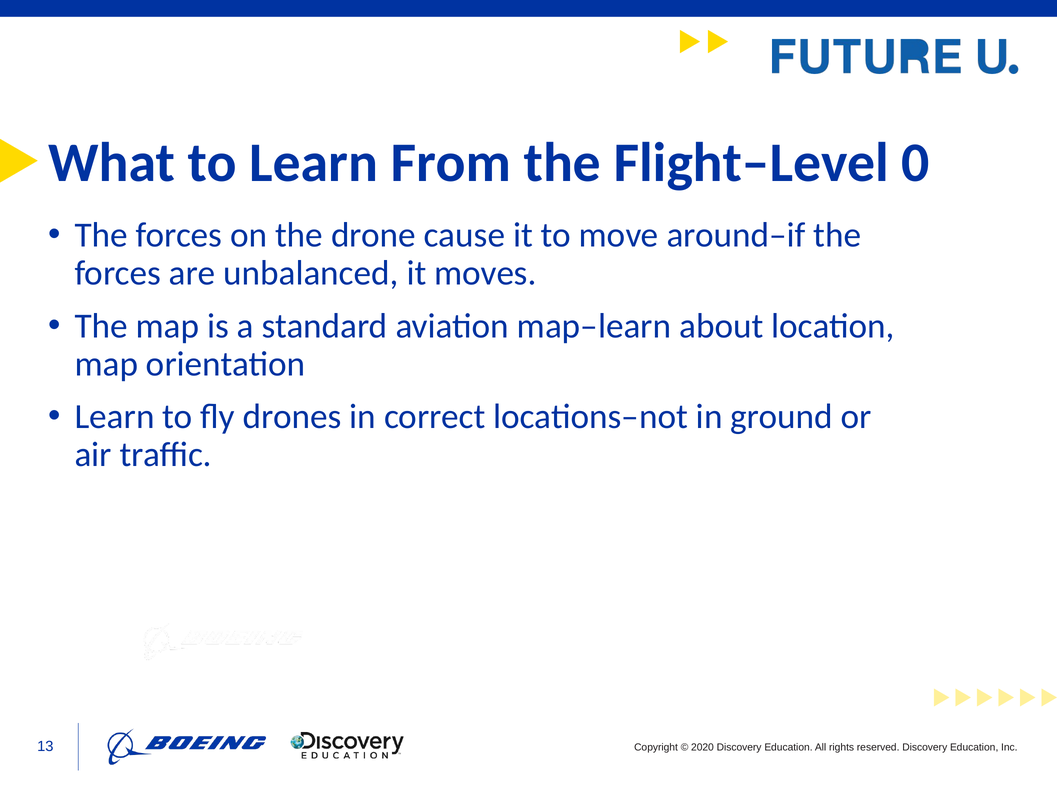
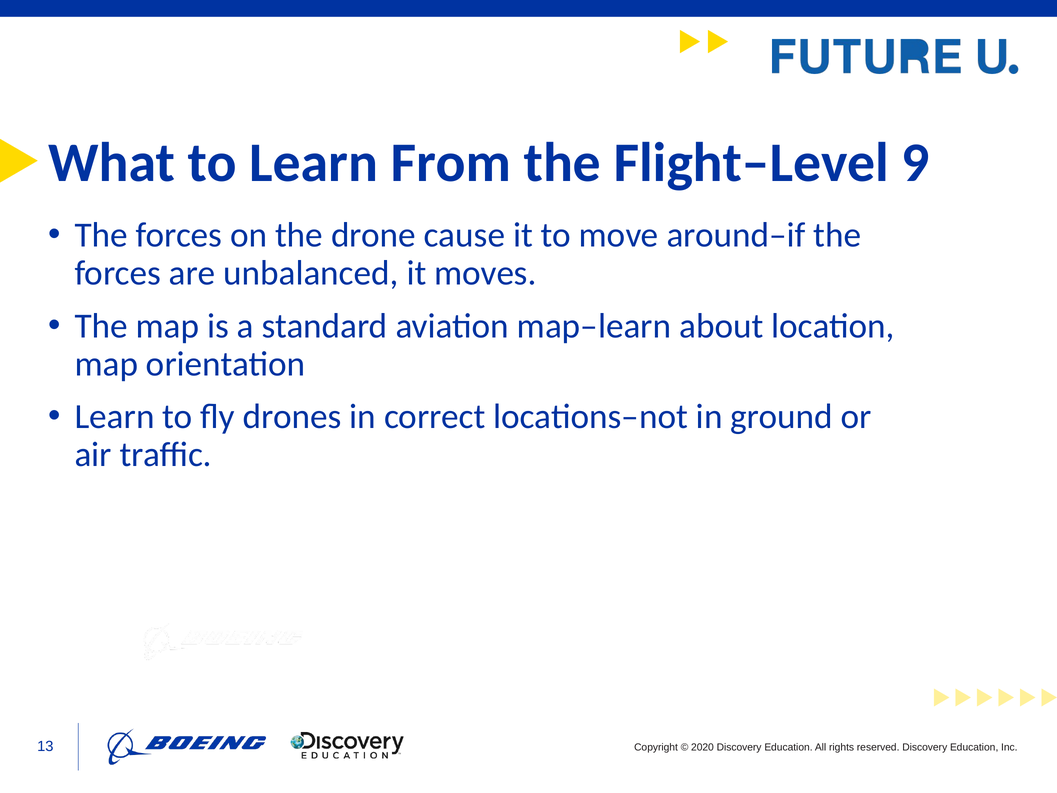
0: 0 -> 9
